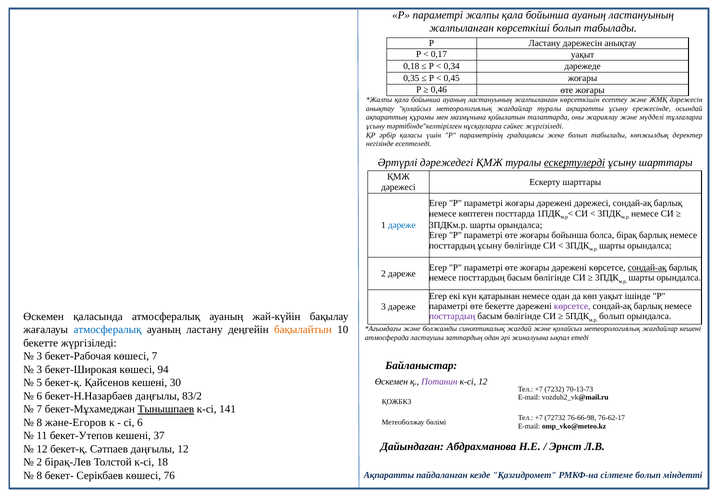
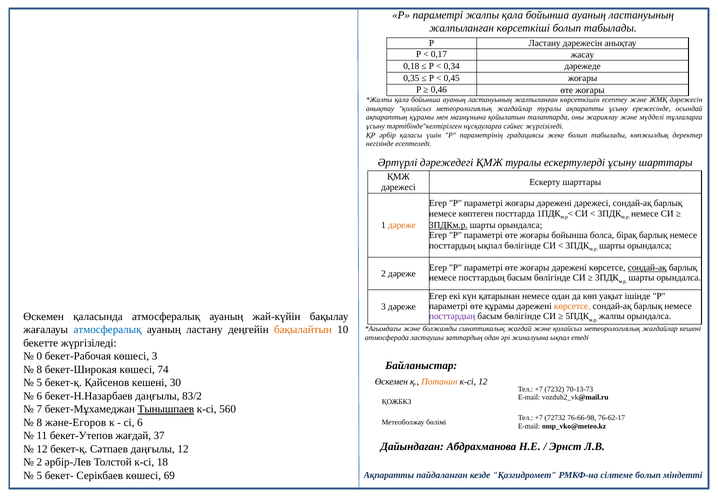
0,17 уақыт: уақыт -> жасау
ескертулерді underline: present -> none
дәреже at (402, 225) colour: blue -> orange
3ПДКм.р underline: none -> present
посттардың ұсыну: ұсыну -> ықпал
өте бекетте: бекетте -> құрамы
көрсетсе at (572, 306) colour: purple -> orange
болып at (612, 316): болып -> жалпы
3 at (39, 356): 3 -> 0
көшесі 7: 7 -> 3
3 at (39, 370): 3 -> 8
94: 94 -> 74
Потанин colour: purple -> orange
141: 141 -> 560
бекет-Утепов кешені: кешені -> жағдай
бірақ-Лев: бірақ-Лев -> әрбір-Лев
8 at (39, 476): 8 -> 5
76: 76 -> 69
